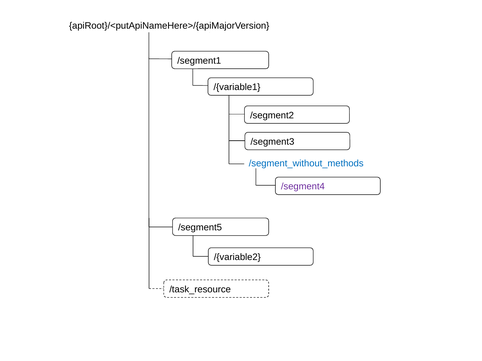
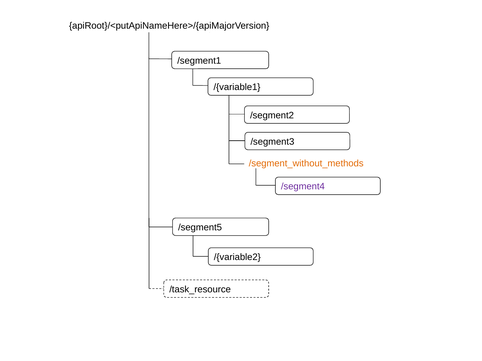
/segment_without_methods colour: blue -> orange
